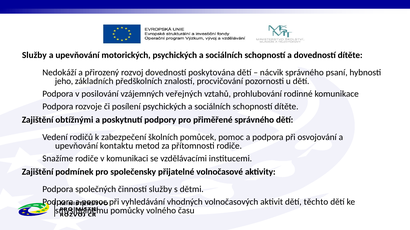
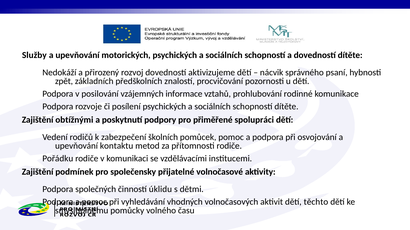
poskytována: poskytována -> aktivizujeme
jeho: jeho -> zpět
veřejných: veřejných -> informace
přiměřené správného: správného -> spolupráci
Snažíme: Snažíme -> Pořádku
činností služby: služby -> úklidu
